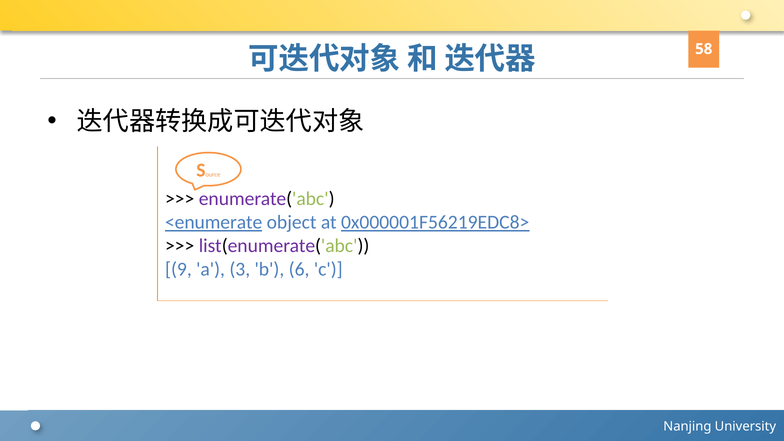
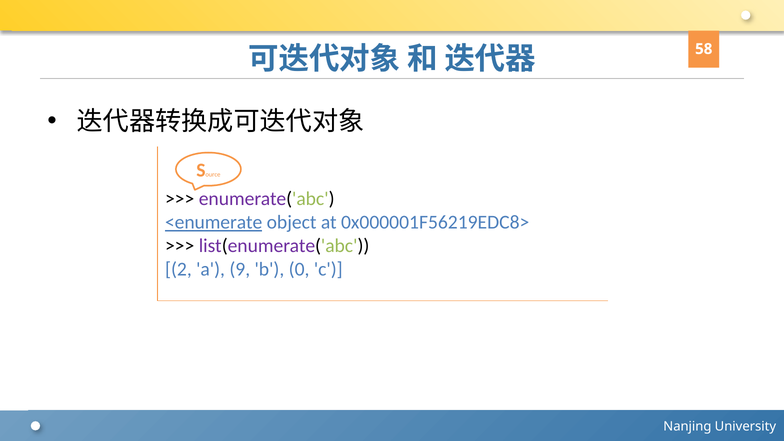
0x000001F56219EDC8> underline: present -> none
9: 9 -> 2
3: 3 -> 9
6: 6 -> 0
